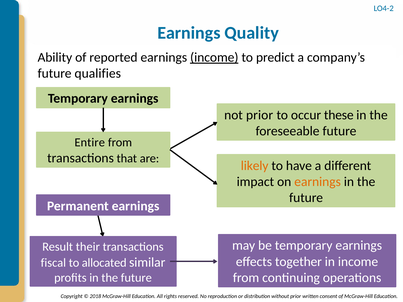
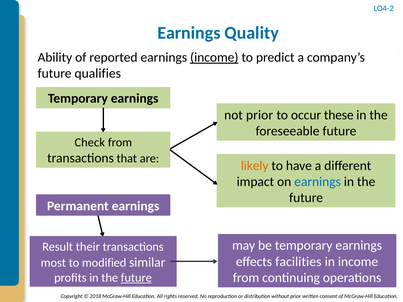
Entire: Entire -> Check
earnings at (318, 182) colour: orange -> blue
together: together -> facilities
fiscal: fiscal -> most
allocated: allocated -> modified
future at (136, 278) underline: none -> present
